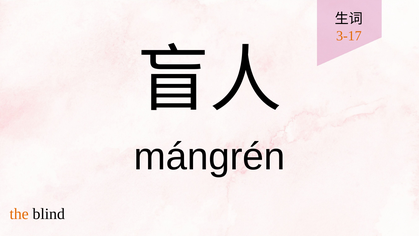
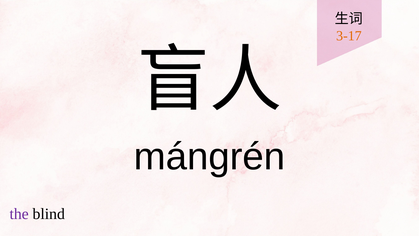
the colour: orange -> purple
